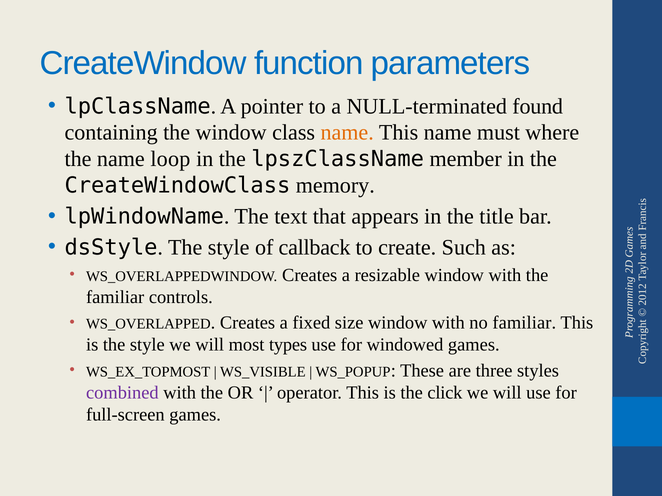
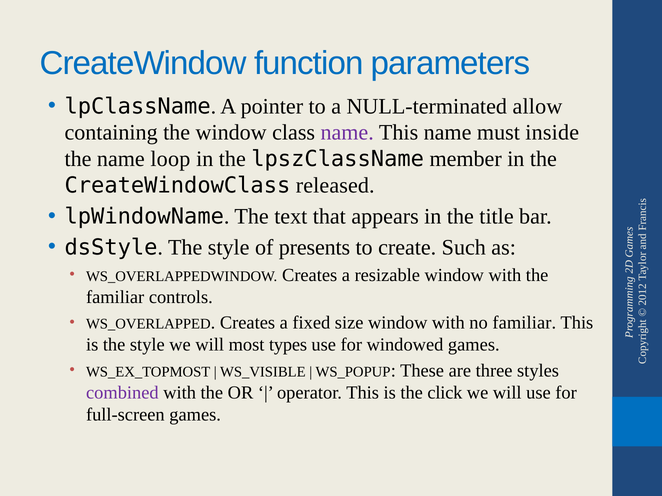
found: found -> allow
name at (347, 133) colour: orange -> purple
where: where -> inside
memory: memory -> released
callback: callback -> presents
